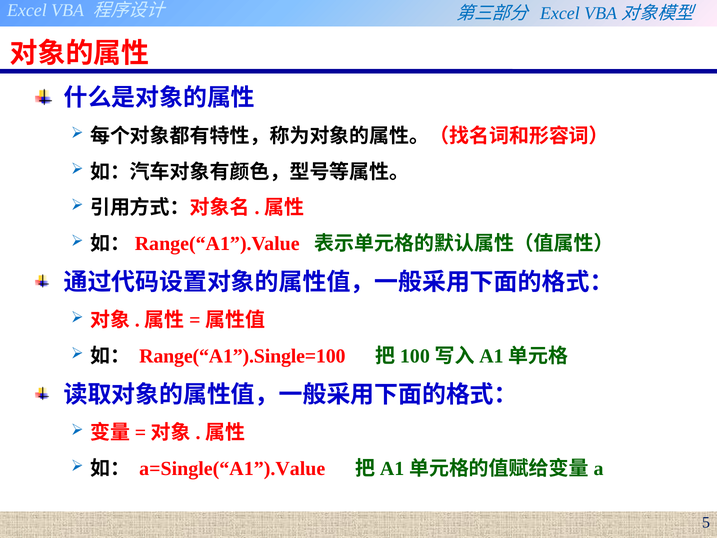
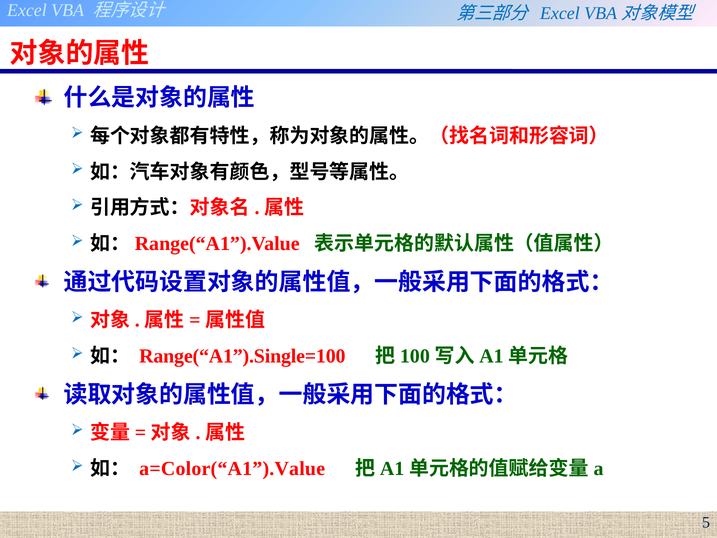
a=Single(“A1”).Value: a=Single(“A1”).Value -> a=Color(“A1”).Value
